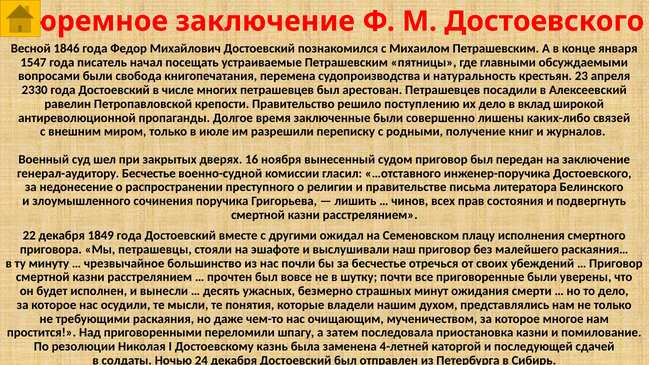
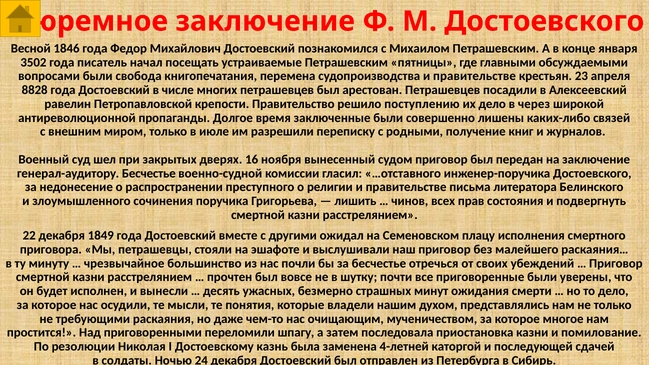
1547: 1547 -> 3502
судопроизводства и натуральность: натуральность -> правительстве
2330: 2330 -> 8828
вклад: вклад -> через
